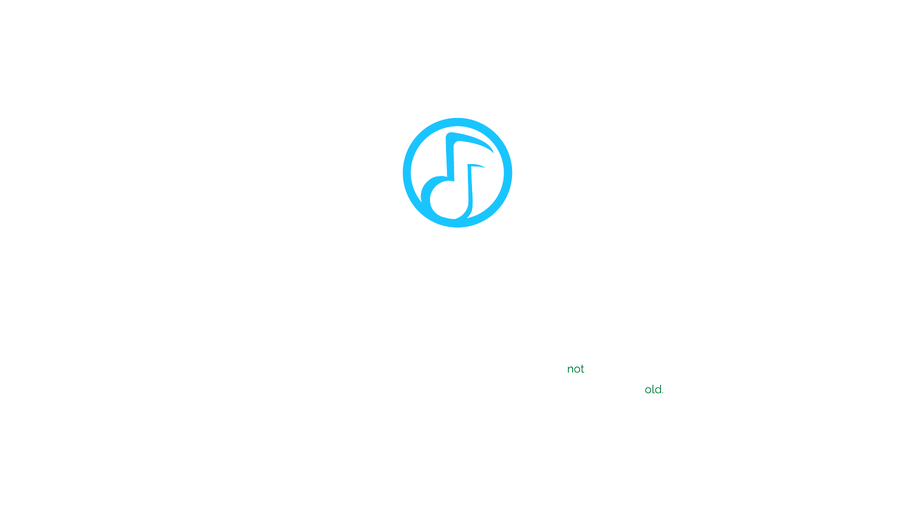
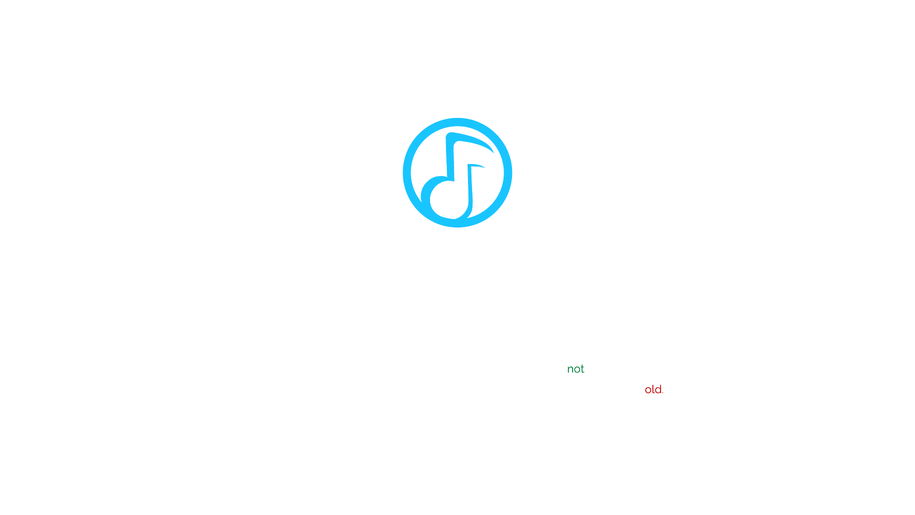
old colour: green -> red
